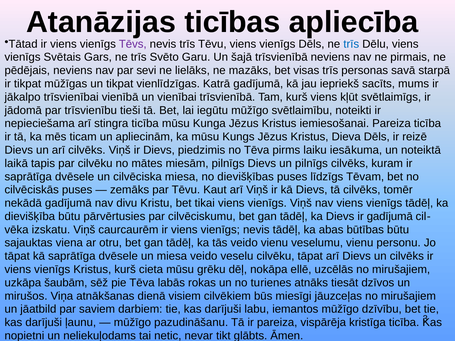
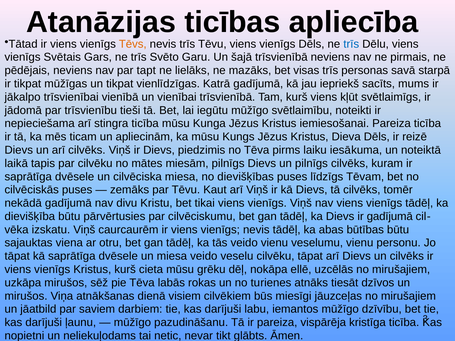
Tēvs colour: purple -> orange
sevi: sevi -> tapt
uzkāpa šaubām: šaubām -> mirušos
